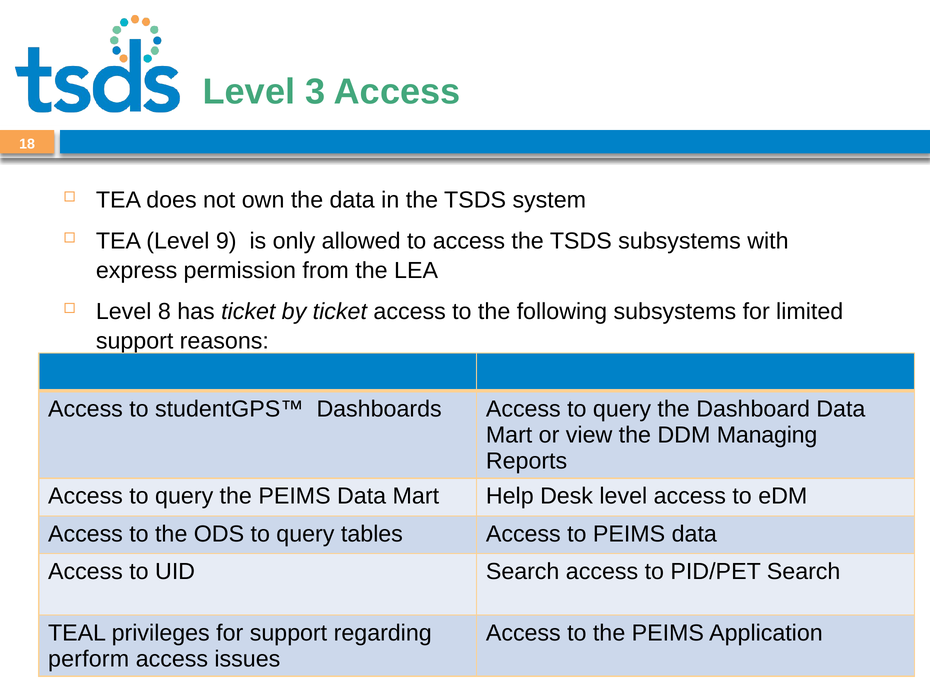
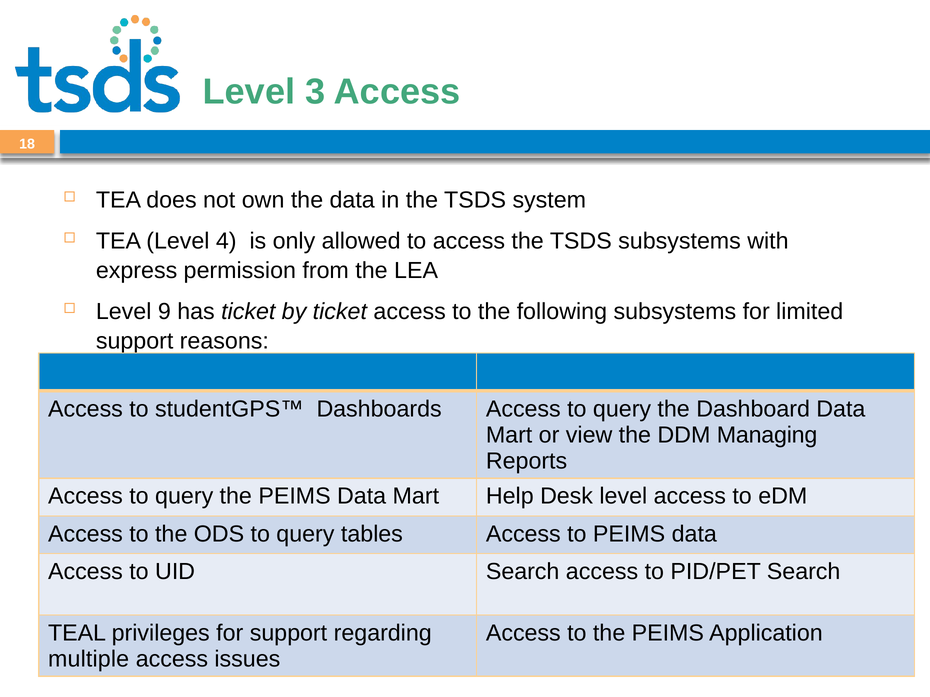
9: 9 -> 4
8: 8 -> 9
perform: perform -> multiple
